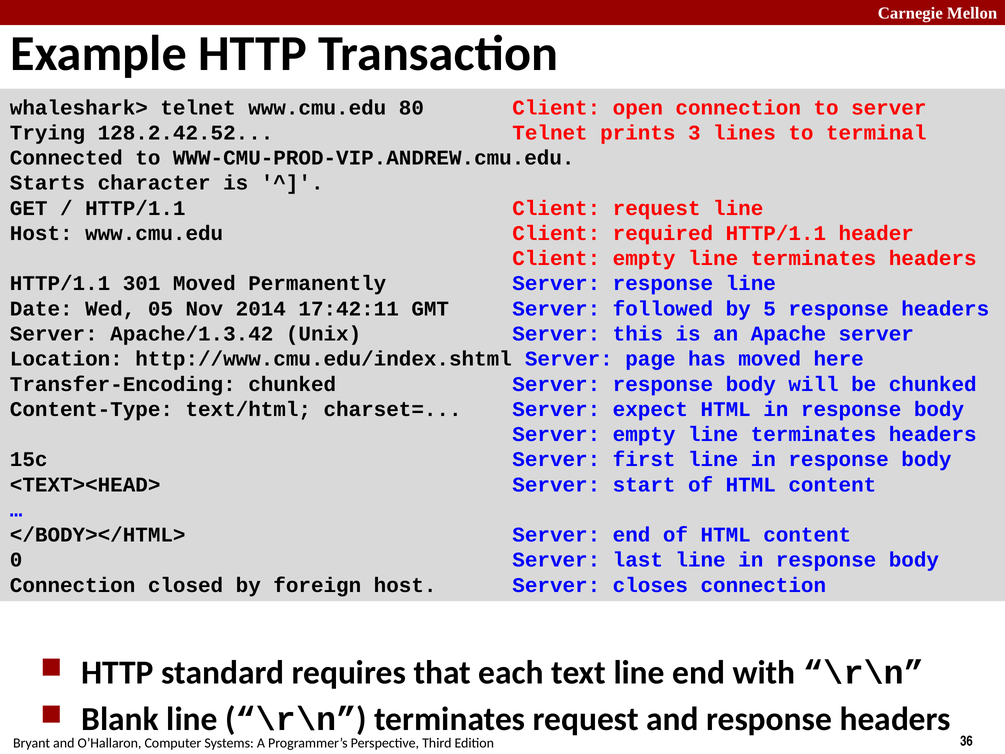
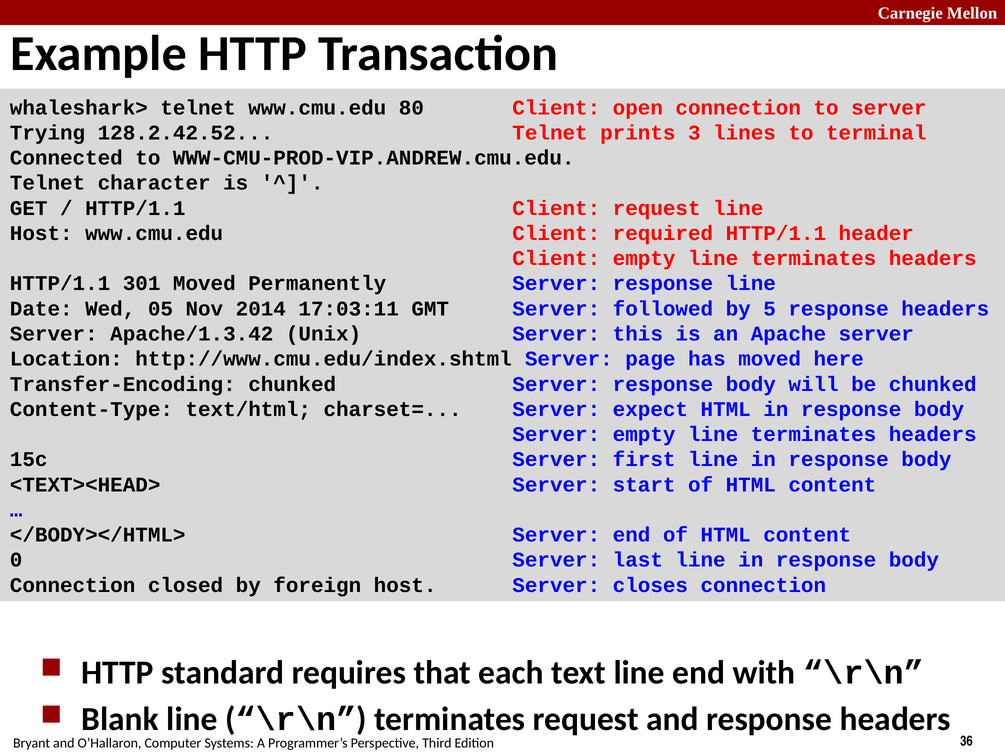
Starts at (48, 183): Starts -> Telnet
17:42:11: 17:42:11 -> 17:03:11
